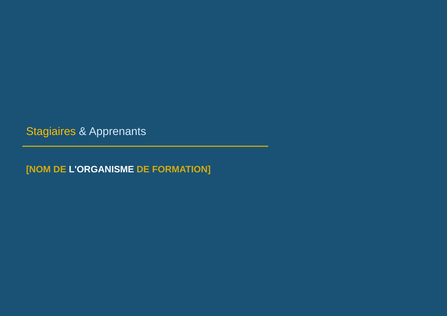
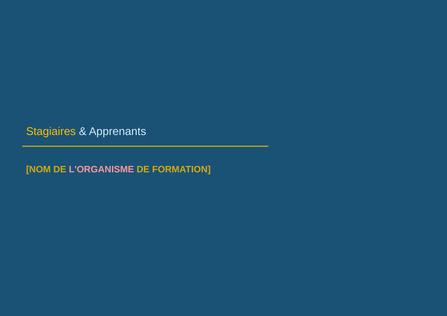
L'ORGANISME colour: white -> pink
